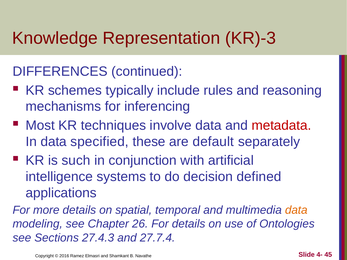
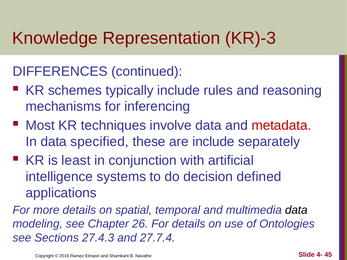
are default: default -> include
such: such -> least
data at (296, 210) colour: orange -> black
